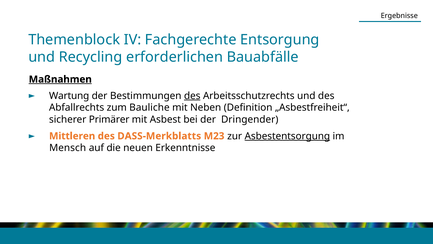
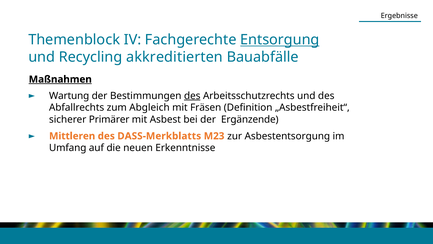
Entsorgung underline: none -> present
erforderlichen: erforderlichen -> akkreditierten
Bauliche: Bauliche -> Abgleich
Neben: Neben -> Fräsen
Dringender: Dringender -> Ergänzende
Asbestentsorgung underline: present -> none
Mensch: Mensch -> Umfang
